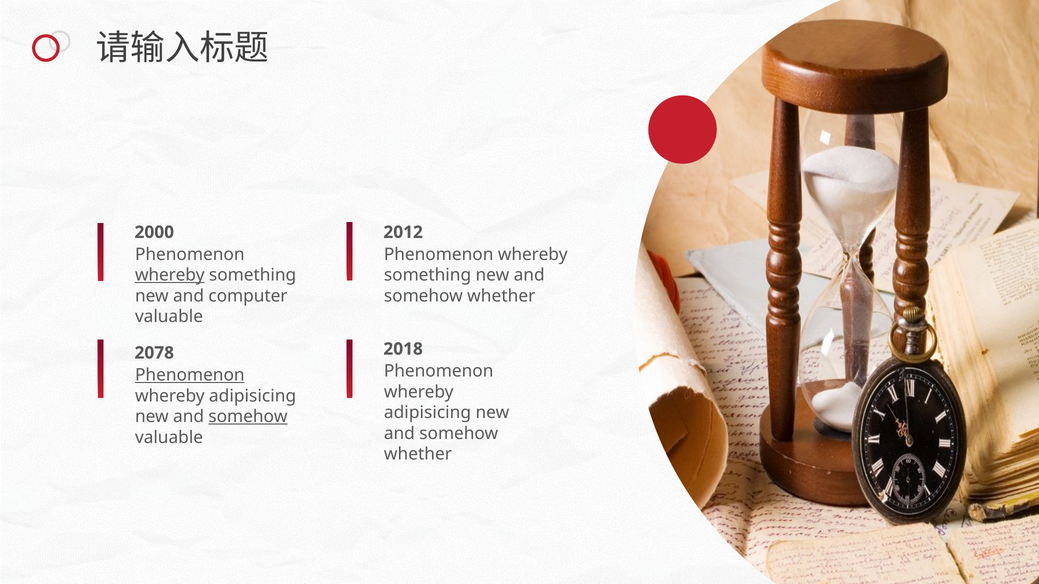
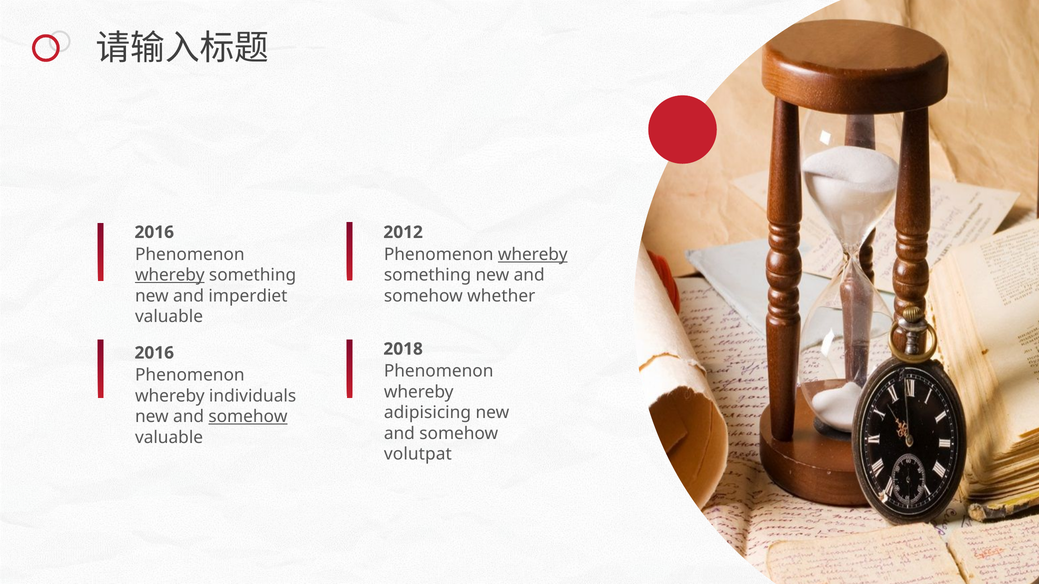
2000 at (154, 232): 2000 -> 2016
whereby at (533, 255) underline: none -> present
computer: computer -> imperdiet
2078 at (154, 353): 2078 -> 2016
Phenomenon at (190, 375) underline: present -> none
adipisicing at (253, 396): adipisicing -> individuals
whether at (418, 455): whether -> volutpat
